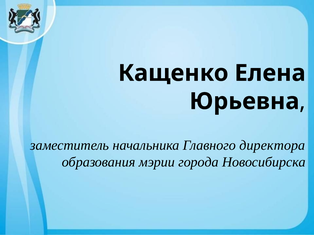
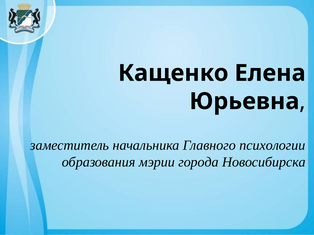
директора: директора -> психологии
